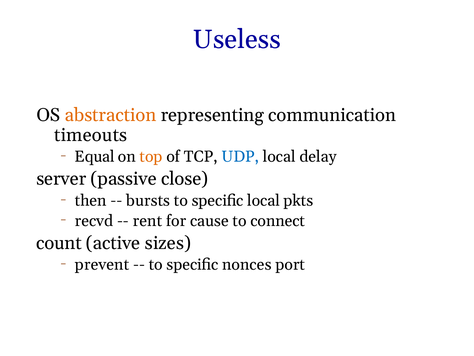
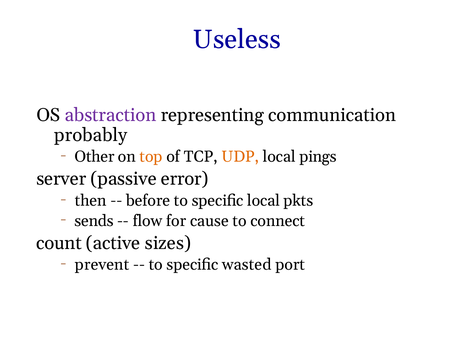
abstraction colour: orange -> purple
timeouts: timeouts -> probably
Equal: Equal -> Other
UDP colour: blue -> orange
delay: delay -> pings
close: close -> error
bursts: bursts -> before
recvd: recvd -> sends
rent: rent -> flow
nonces: nonces -> wasted
